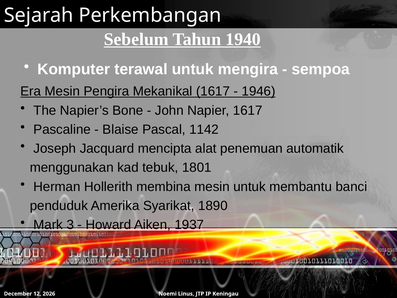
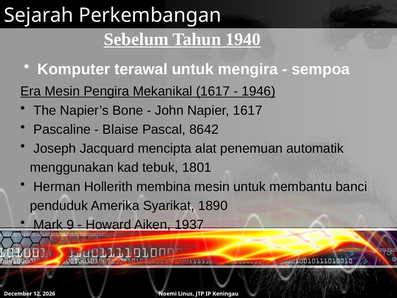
1142: 1142 -> 8642
3: 3 -> 9
